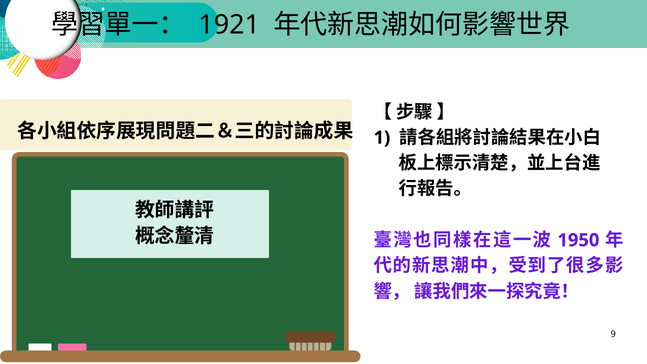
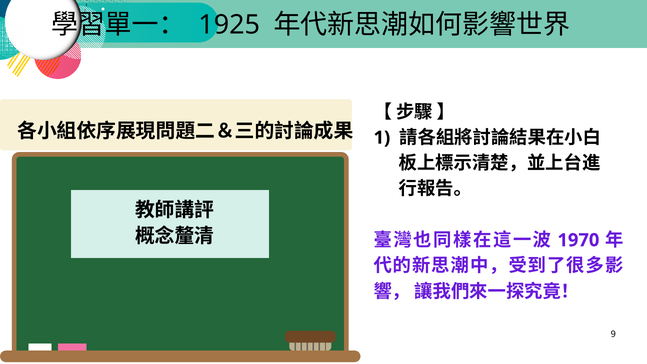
1921: 1921 -> 1925
1950: 1950 -> 1970
